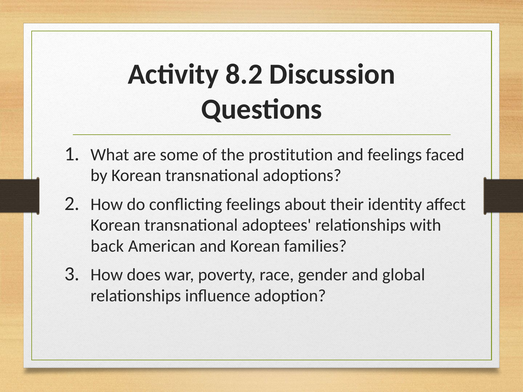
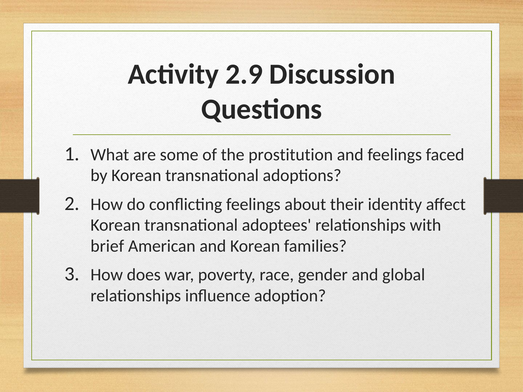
8.2: 8.2 -> 2.9
back: back -> brief
